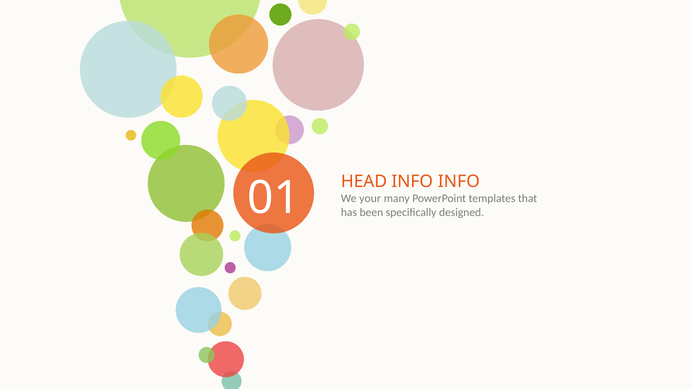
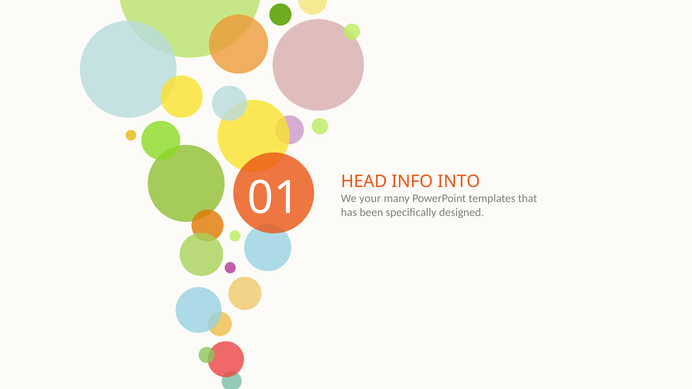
INFO INFO: INFO -> INTO
